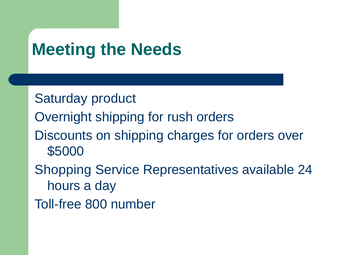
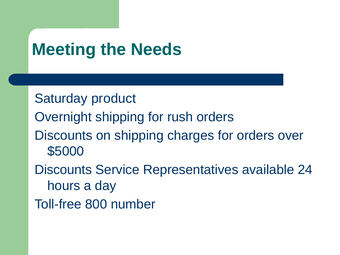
Shopping at (63, 170): Shopping -> Discounts
